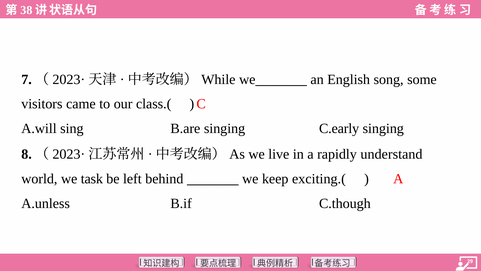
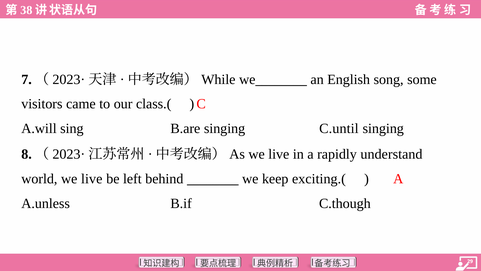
C.early: C.early -> C.until
world we task: task -> live
